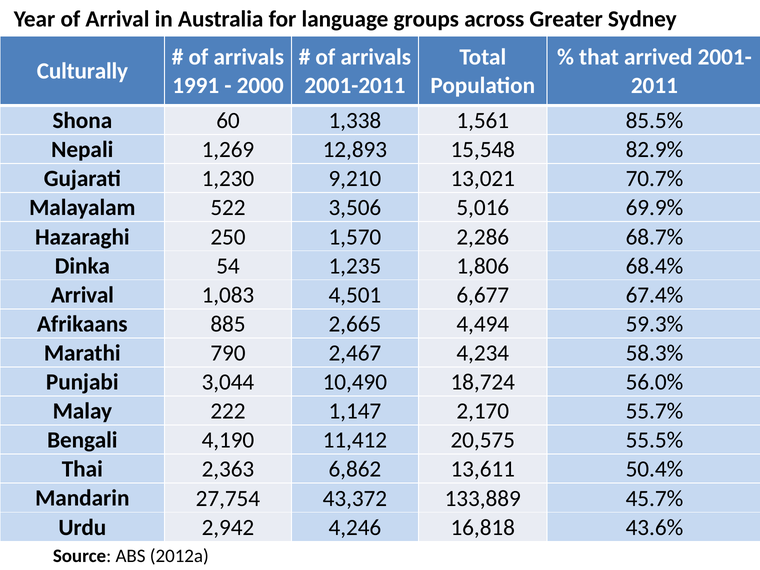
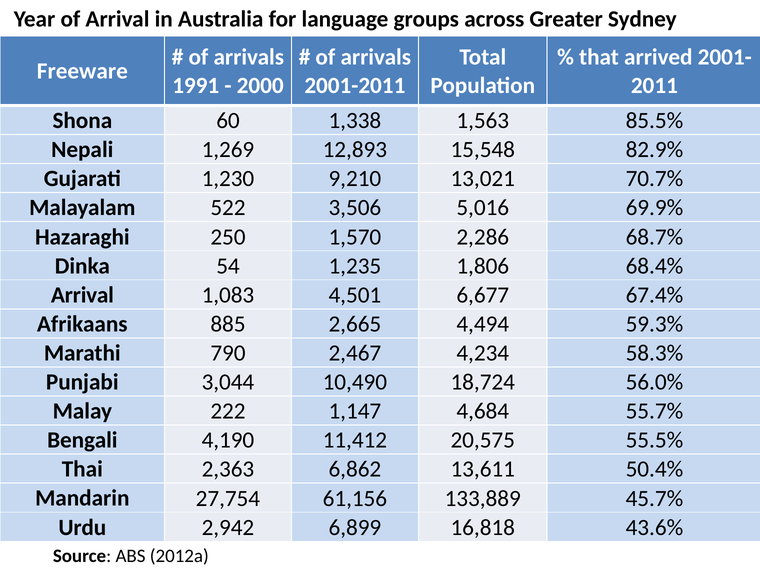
Culturally: Culturally -> Freeware
1,561: 1,561 -> 1,563
2,170: 2,170 -> 4,684
43,372: 43,372 -> 61,156
4,246: 4,246 -> 6,899
